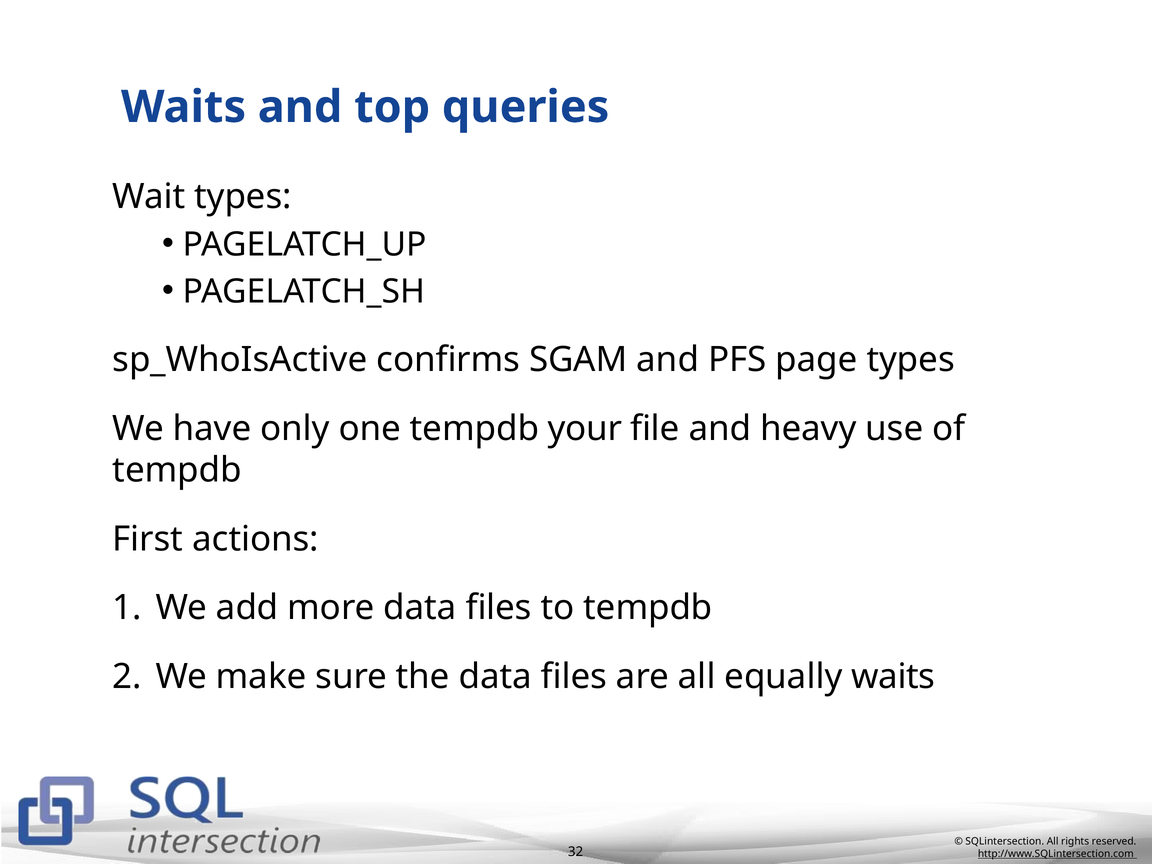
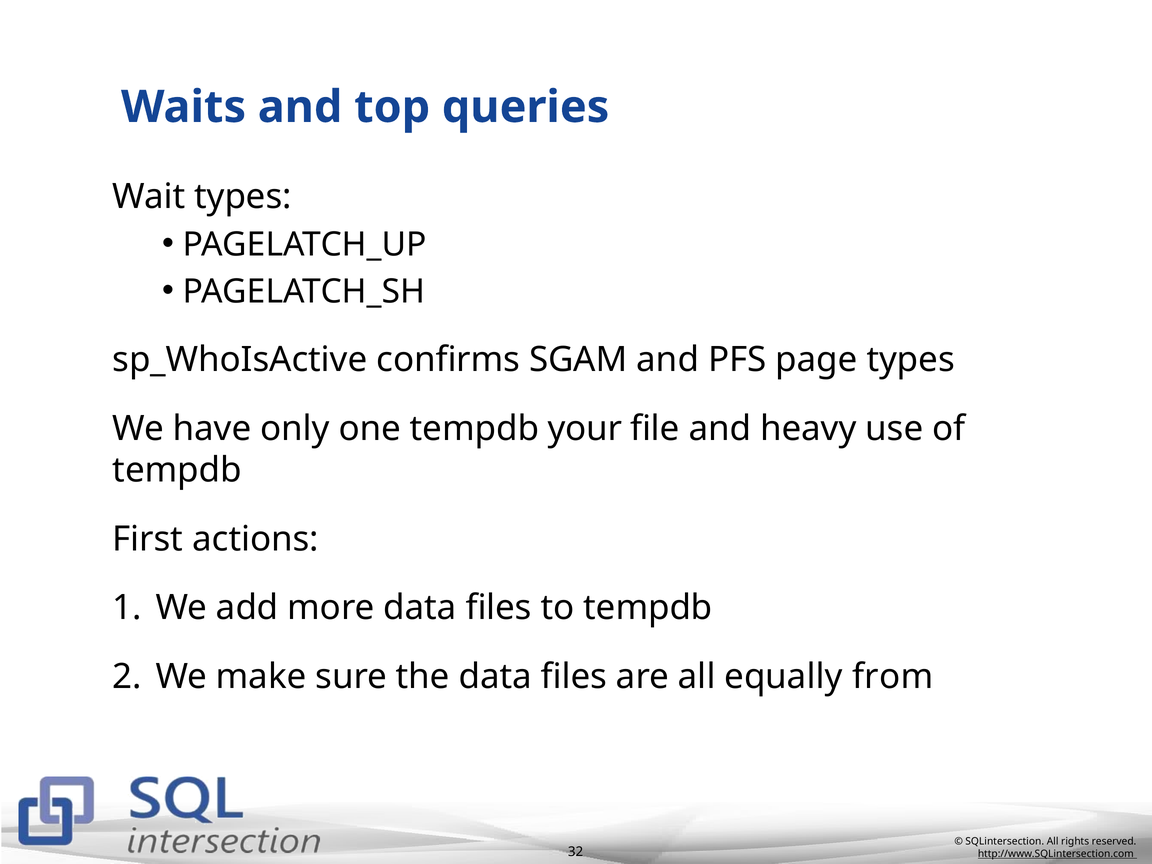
equally waits: waits -> from
